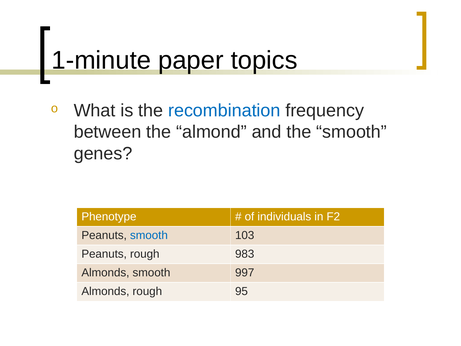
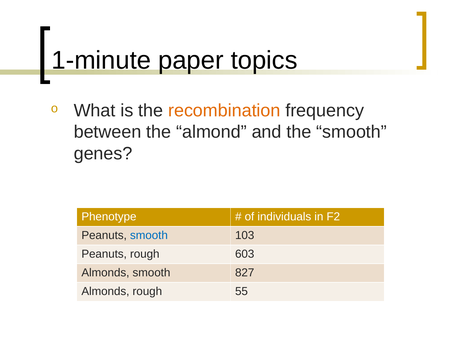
recombination colour: blue -> orange
983: 983 -> 603
997: 997 -> 827
95: 95 -> 55
